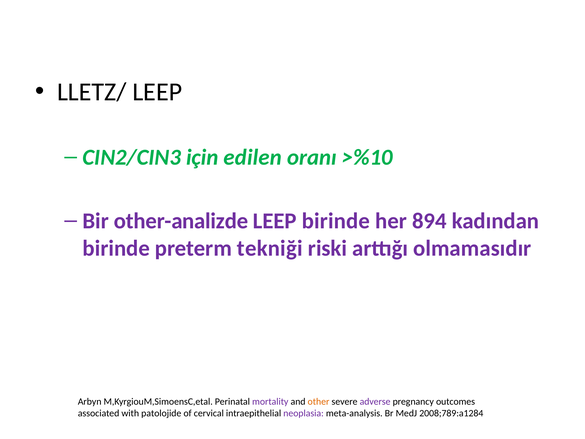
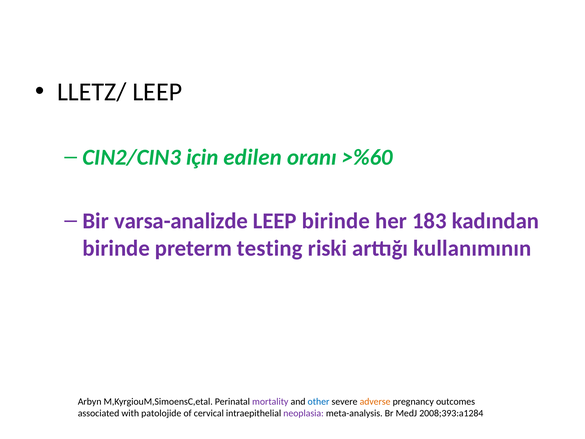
>%10: >%10 -> >%60
other-analizde: other-analizde -> varsa-analizde
894: 894 -> 183
tekniği: tekniği -> testing
olmamasıdır: olmamasıdır -> kullanımının
other colour: orange -> blue
adverse colour: purple -> orange
2008;789:a1284: 2008;789:a1284 -> 2008;393:a1284
